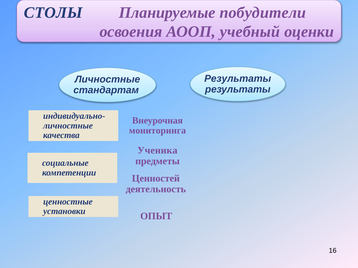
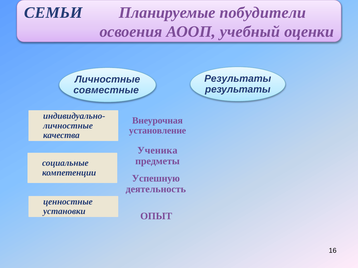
СТОЛЫ: СТОЛЫ -> СЕМЬИ
стандартам: стандартам -> совместные
мониторинга: мониторинга -> установление
Ценностей: Ценностей -> Успешную
